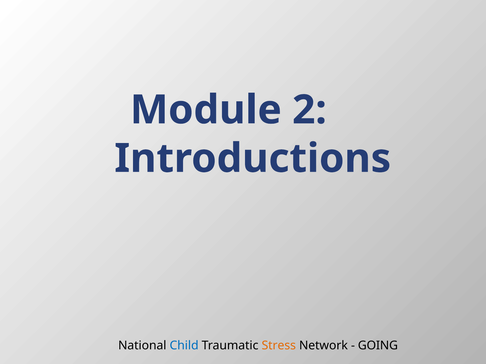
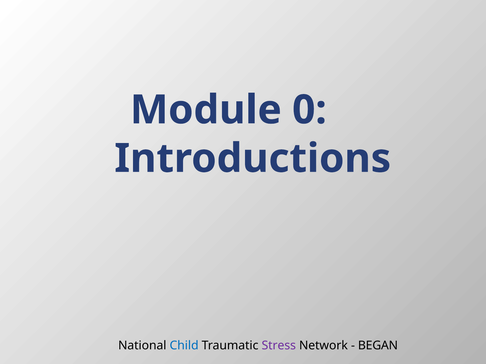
2: 2 -> 0
Stress colour: orange -> purple
GOING: GOING -> BEGAN
